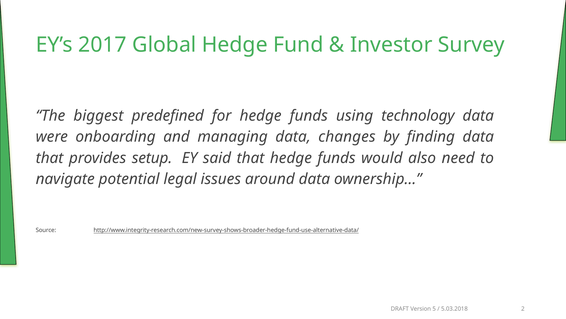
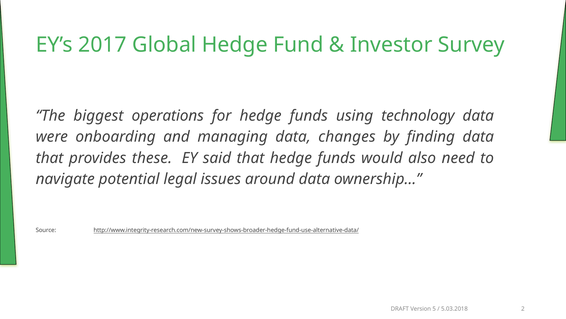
predefined: predefined -> operations
setup: setup -> these
